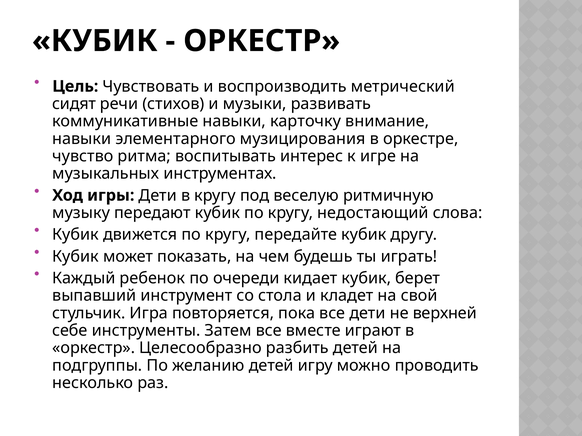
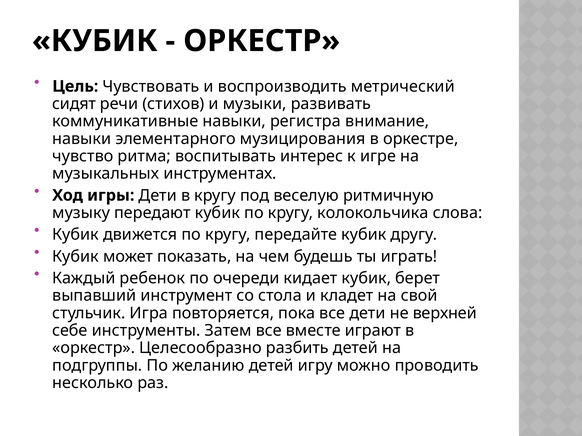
карточку: карточку -> регистра
недостающий: недостающий -> колокольчика
